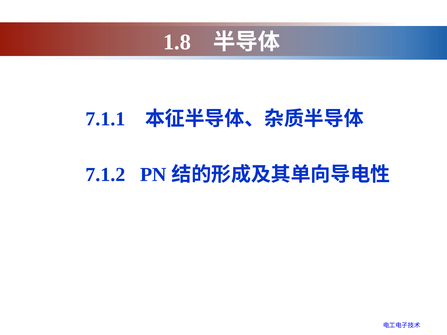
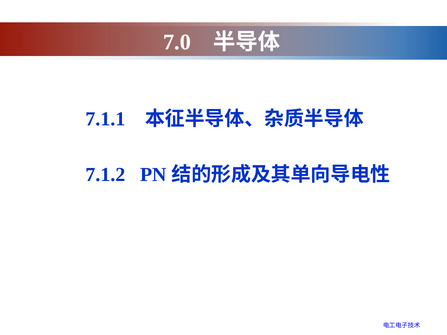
1.8: 1.8 -> 7.0
